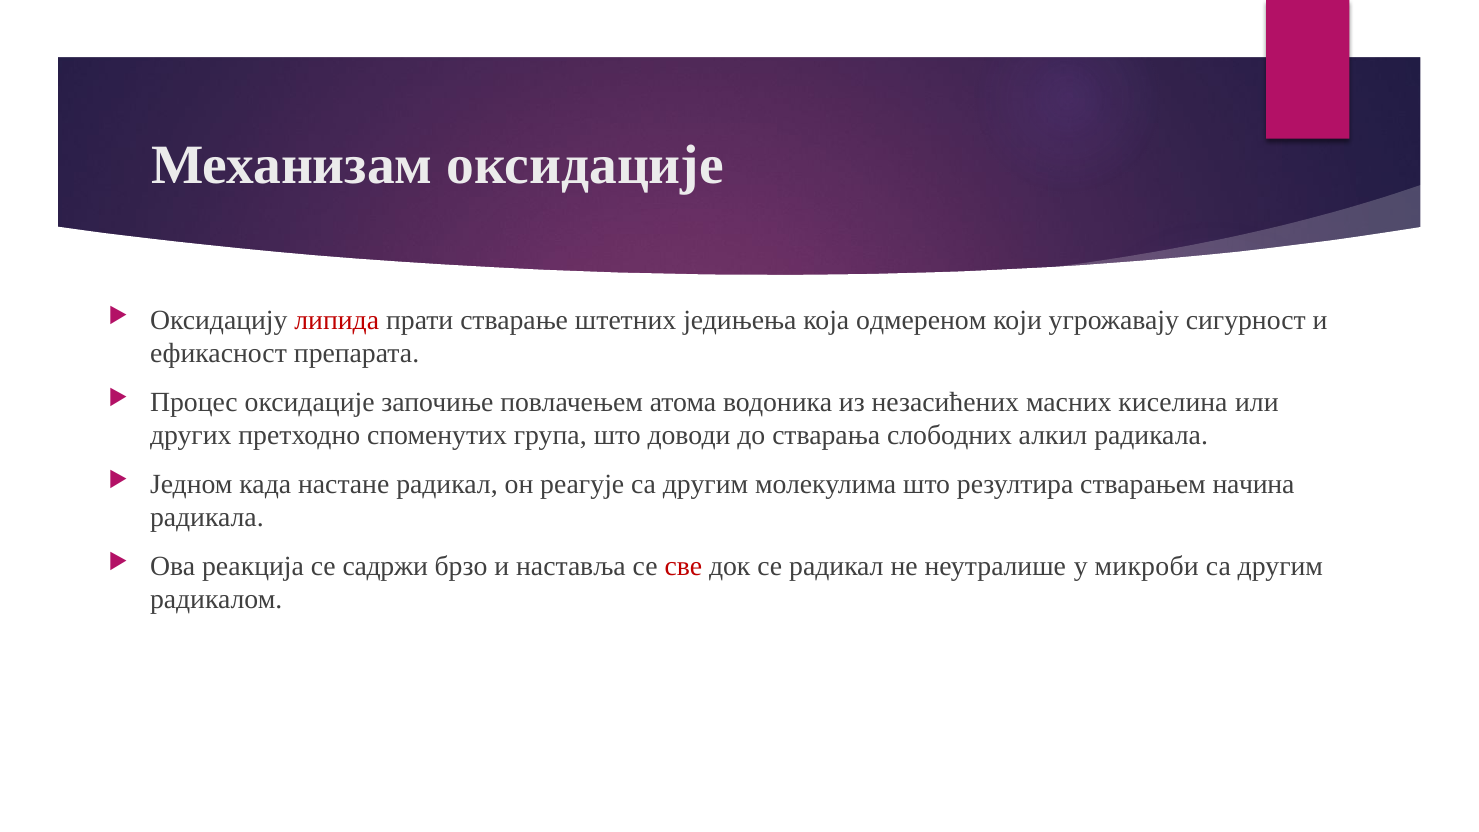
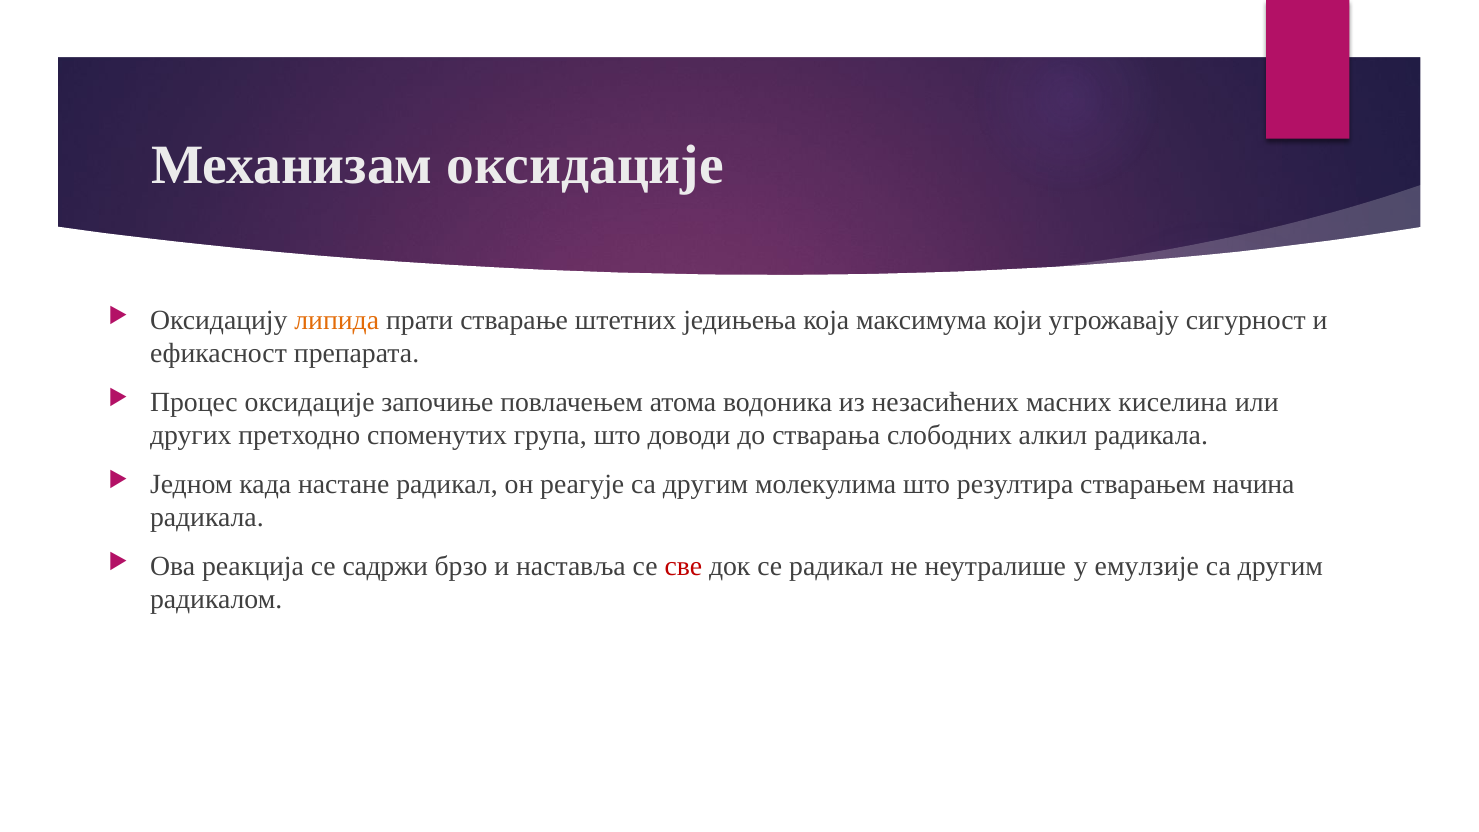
липида colour: red -> orange
одмереном: одмереном -> максимума
микроби: микроби -> емулзије
